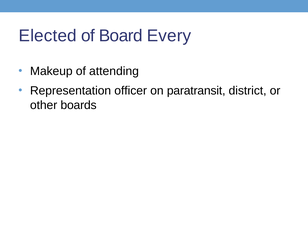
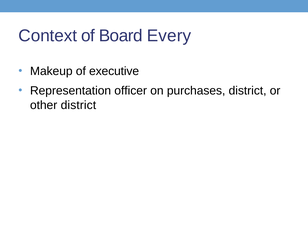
Elected: Elected -> Context
attending: attending -> executive
paratransit: paratransit -> purchases
other boards: boards -> district
